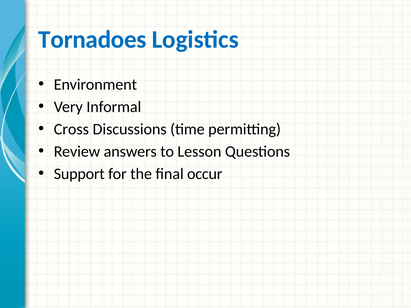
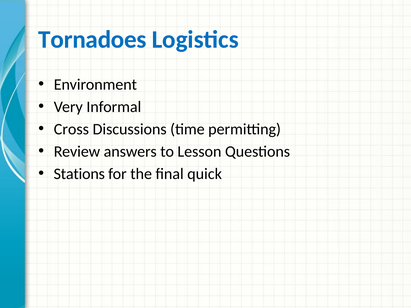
Support: Support -> Stations
occur: occur -> quick
